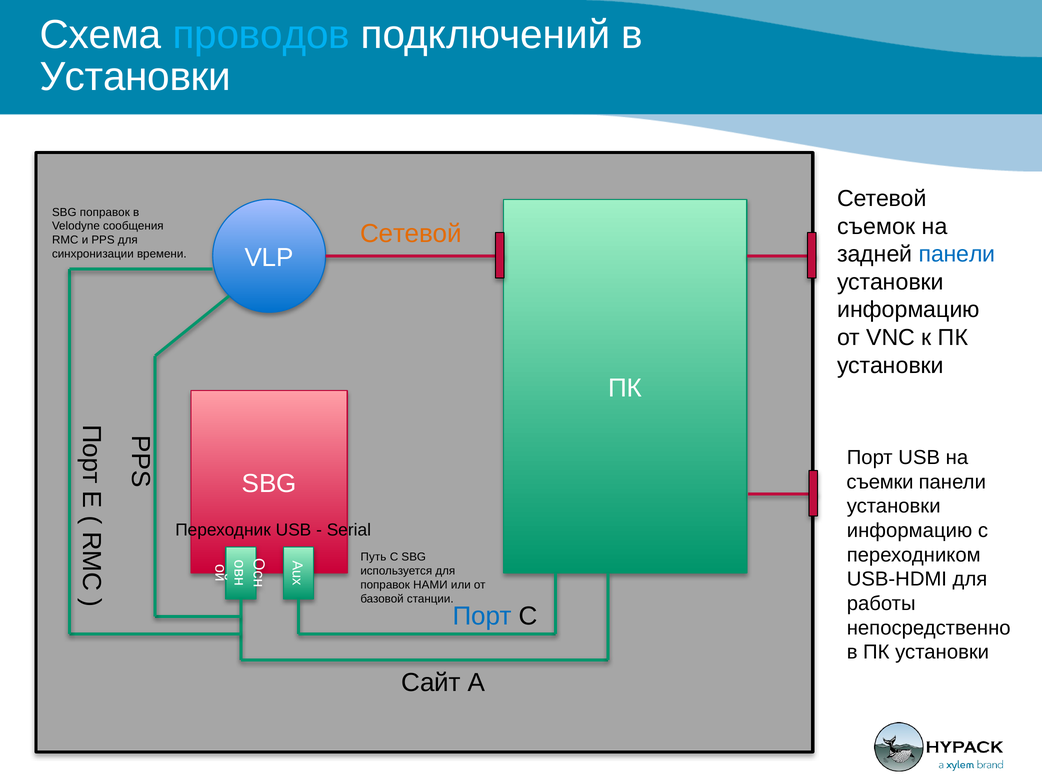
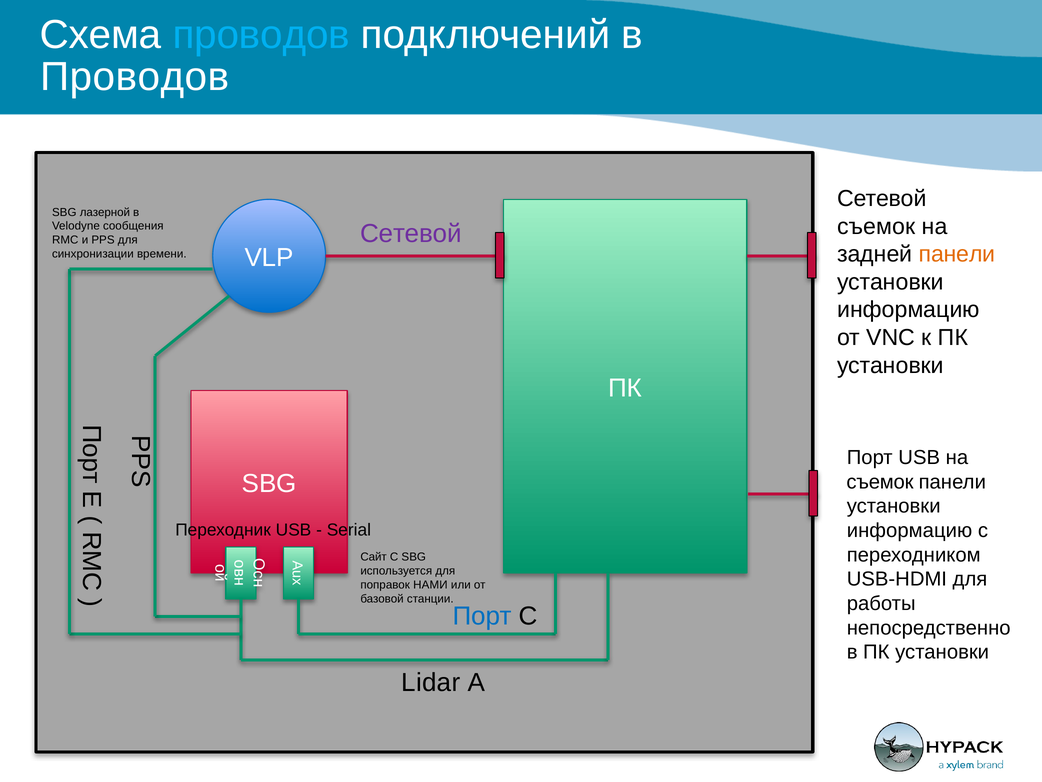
Установки at (135, 77): Установки -> Проводов
SBG поправок: поправок -> лазерной
Сетевой at (411, 234) colour: orange -> purple
панели at (957, 254) colour: blue -> orange
съемки at (880, 482): съемки -> съемок
Путь: Путь -> Сайт
Сайт: Сайт -> Lidar
